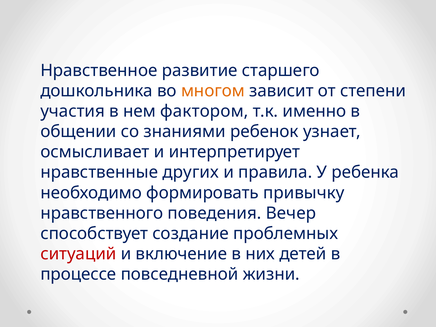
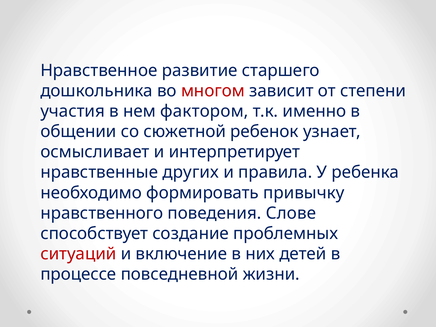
многом colour: orange -> red
знаниями: знаниями -> сюжетной
Вечер: Вечер -> Слове
